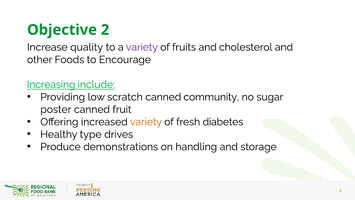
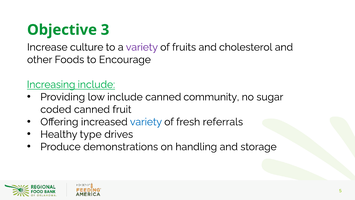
2: 2 -> 3
quality: quality -> culture
low scratch: scratch -> include
poster: poster -> coded
variety at (146, 122) colour: orange -> blue
diabetes: diabetes -> referrals
